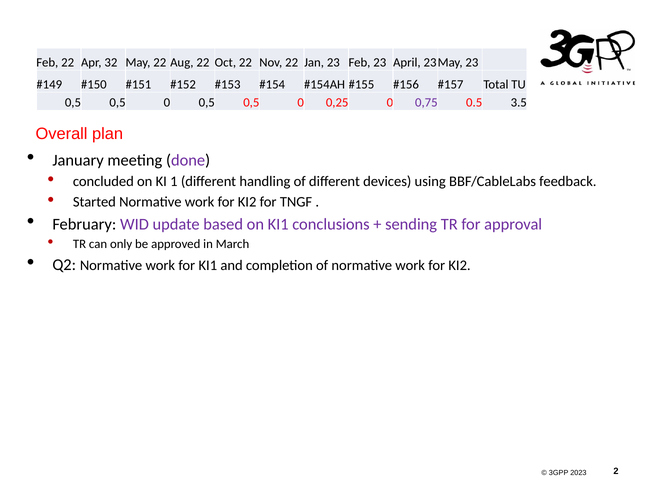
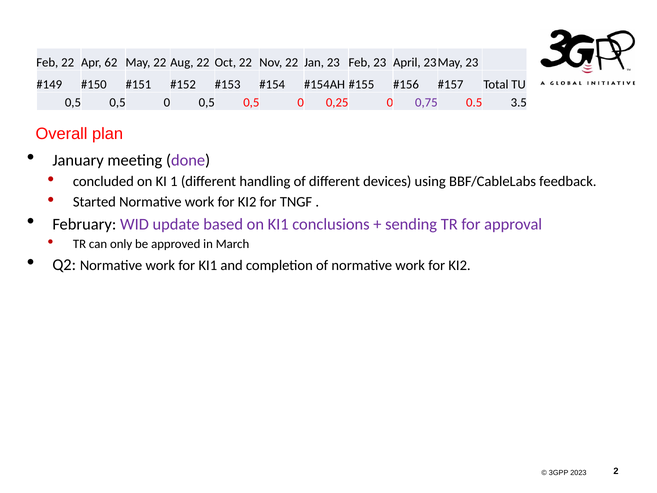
32: 32 -> 62
